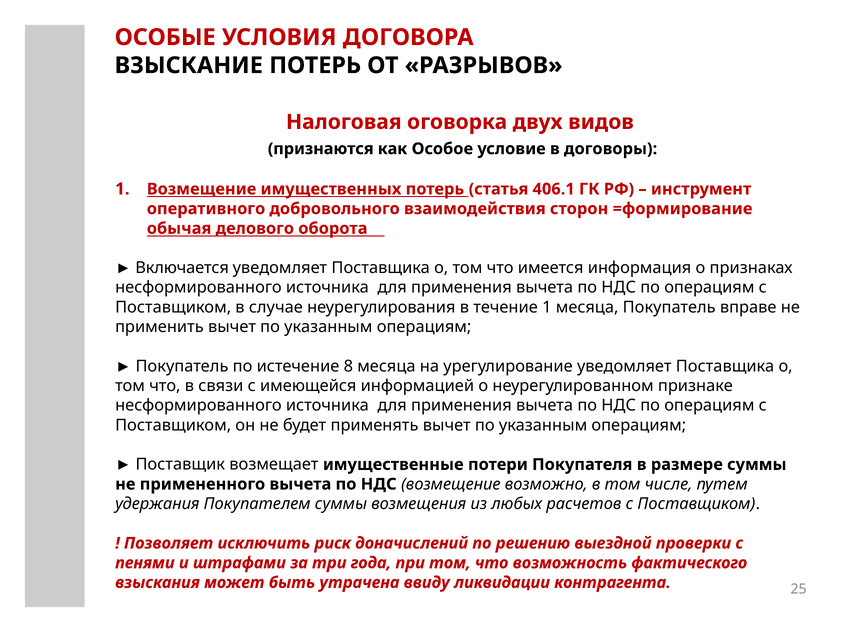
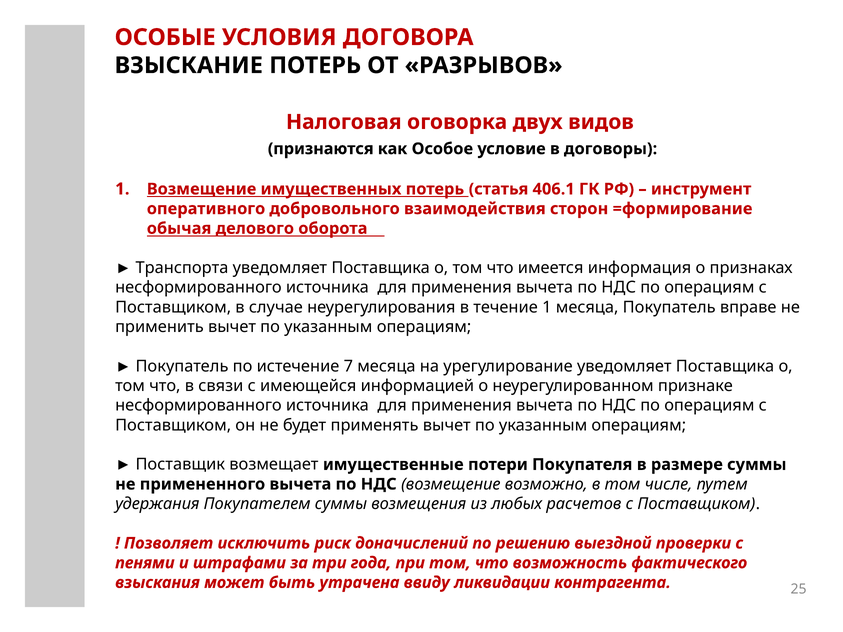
Включается: Включается -> Транспорта
8: 8 -> 7
